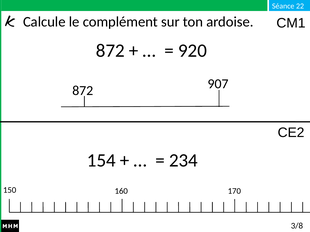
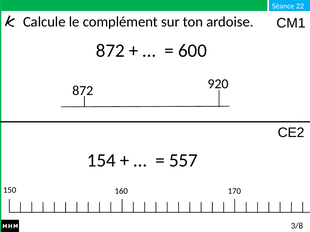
920: 920 -> 600
907: 907 -> 920
234: 234 -> 557
